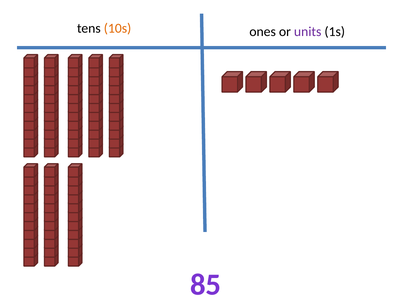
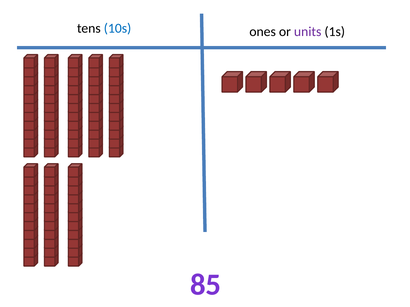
10s colour: orange -> blue
